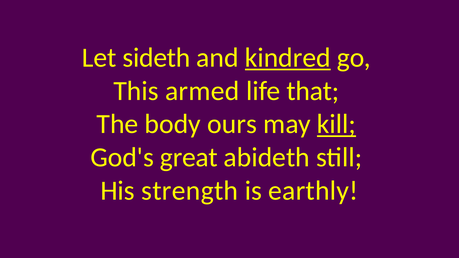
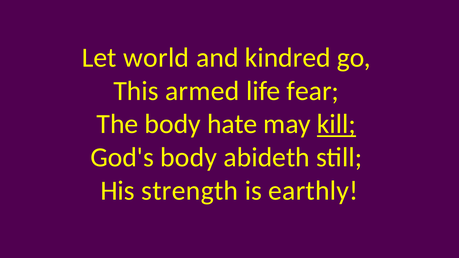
sideth: sideth -> world
kindred underline: present -> none
that: that -> fear
ours: ours -> hate
God's great: great -> body
